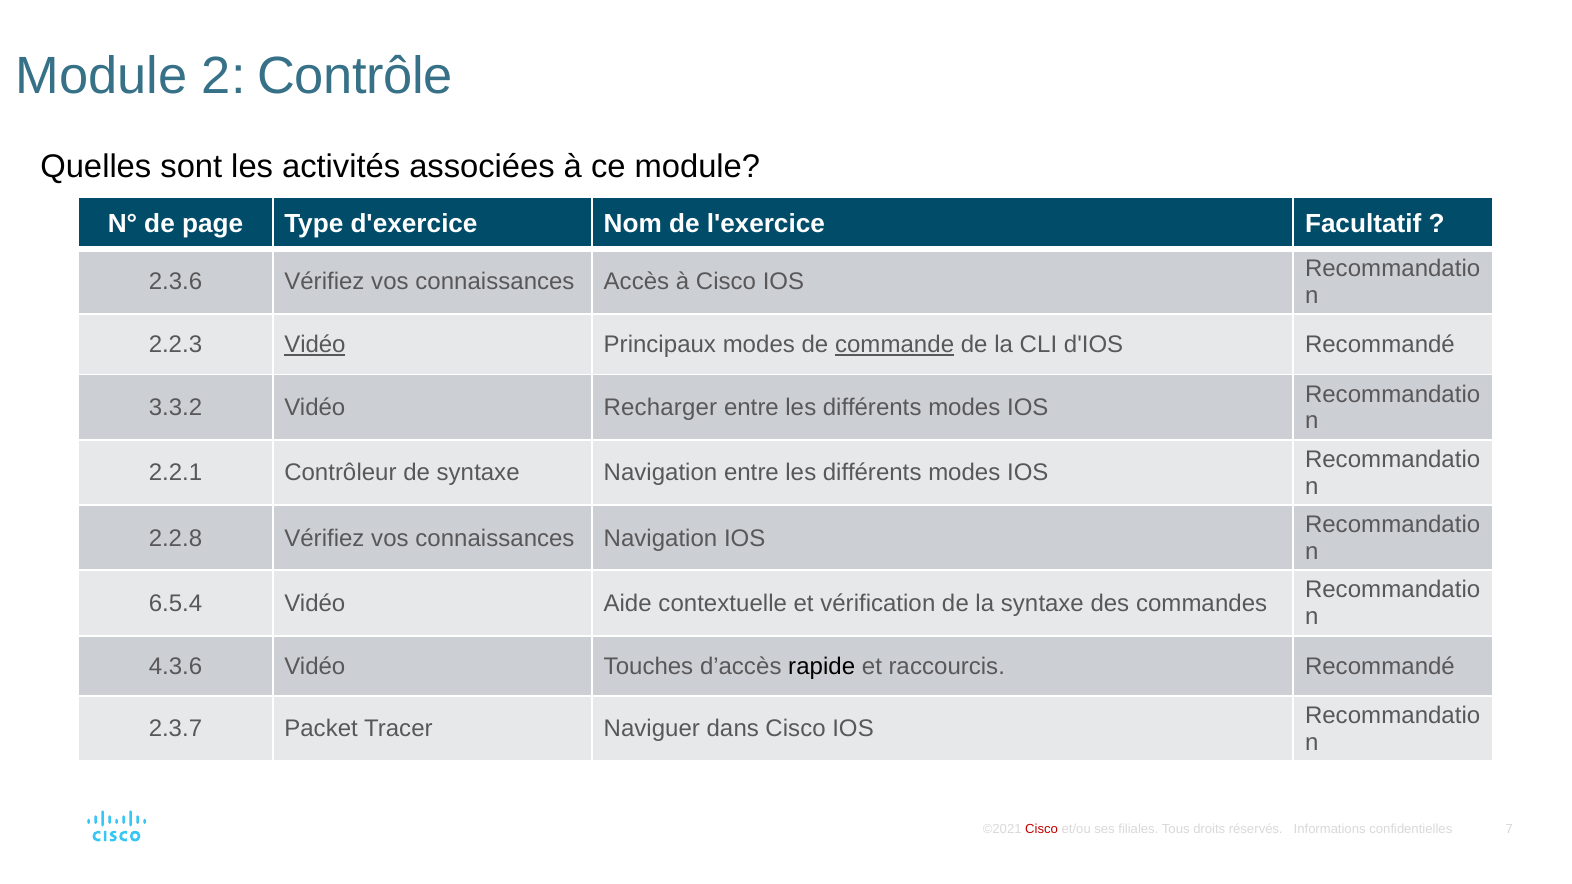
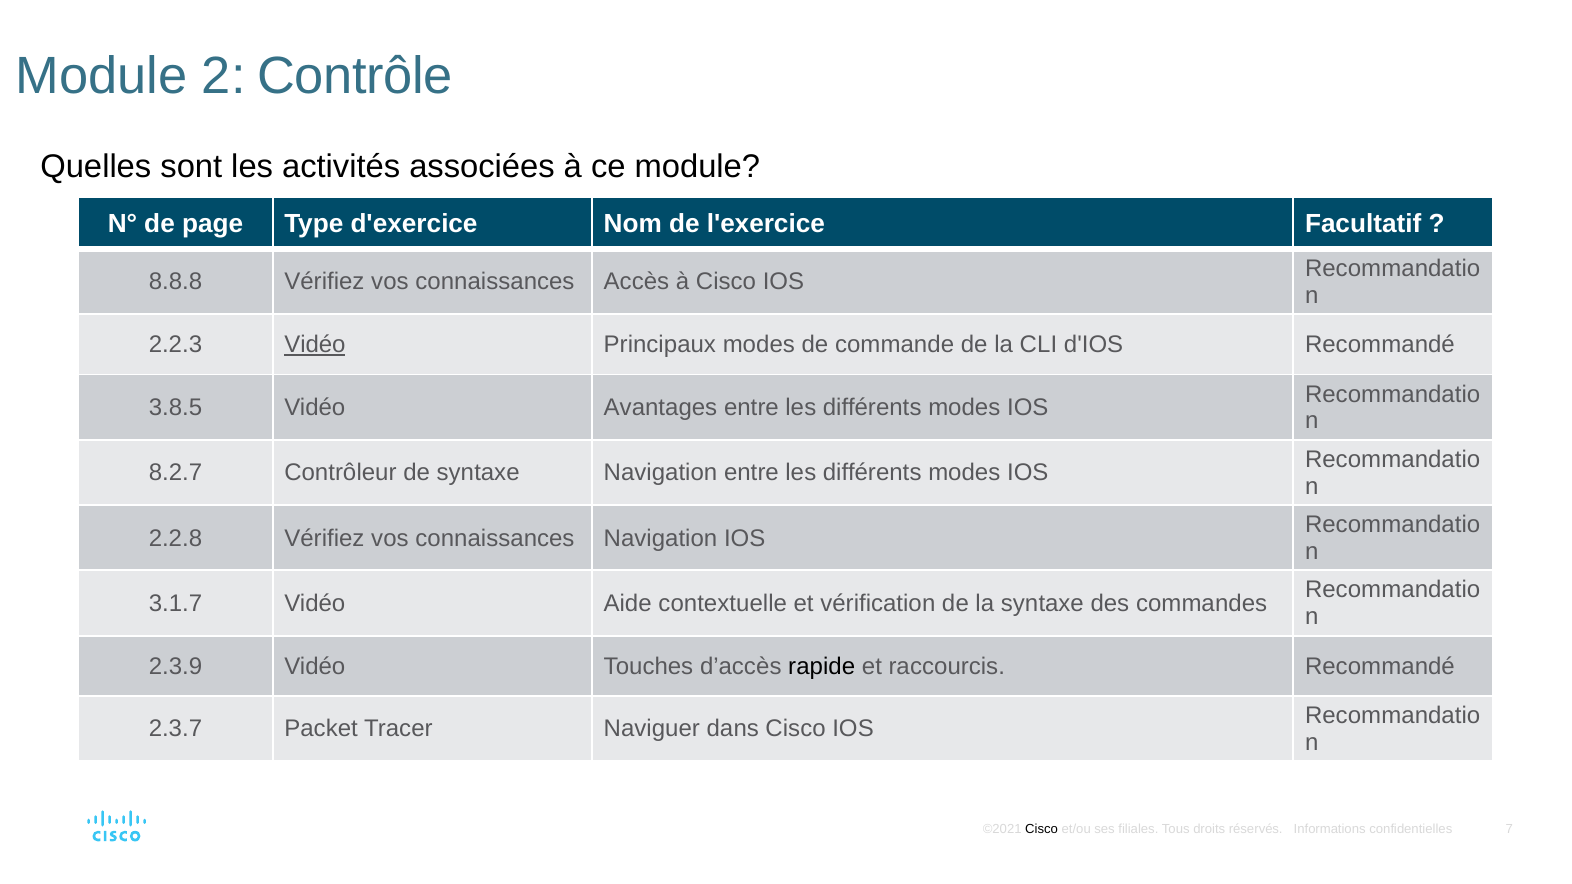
2.3.6: 2.3.6 -> 8.8.8
commande underline: present -> none
3.3.2: 3.3.2 -> 3.8.5
Recharger: Recharger -> Avantages
2.2.1: 2.2.1 -> 8.2.7
6.5.4: 6.5.4 -> 3.1.7
4.3.6: 4.3.6 -> 2.3.9
Cisco at (1042, 829) colour: red -> black
